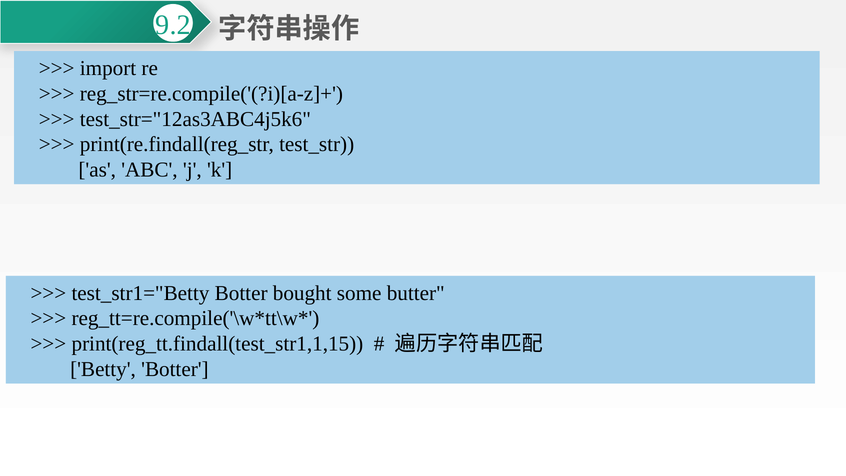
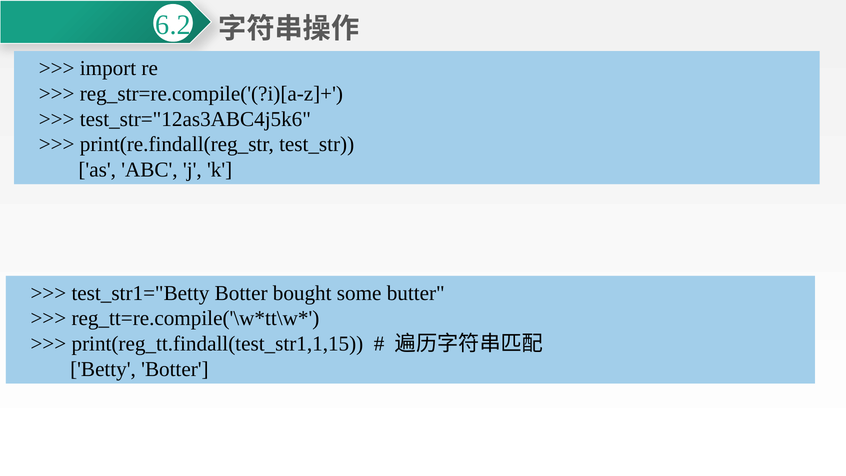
9.2: 9.2 -> 6.2
